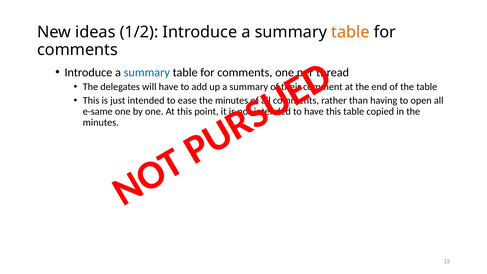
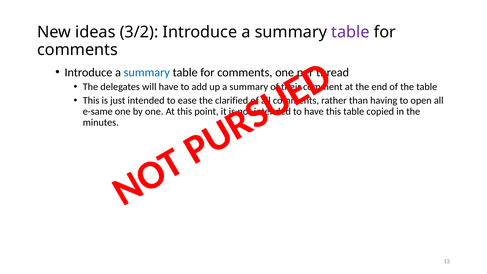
1/2: 1/2 -> 3/2
table at (350, 32) colour: orange -> purple
ease the minutes: minutes -> clarified
